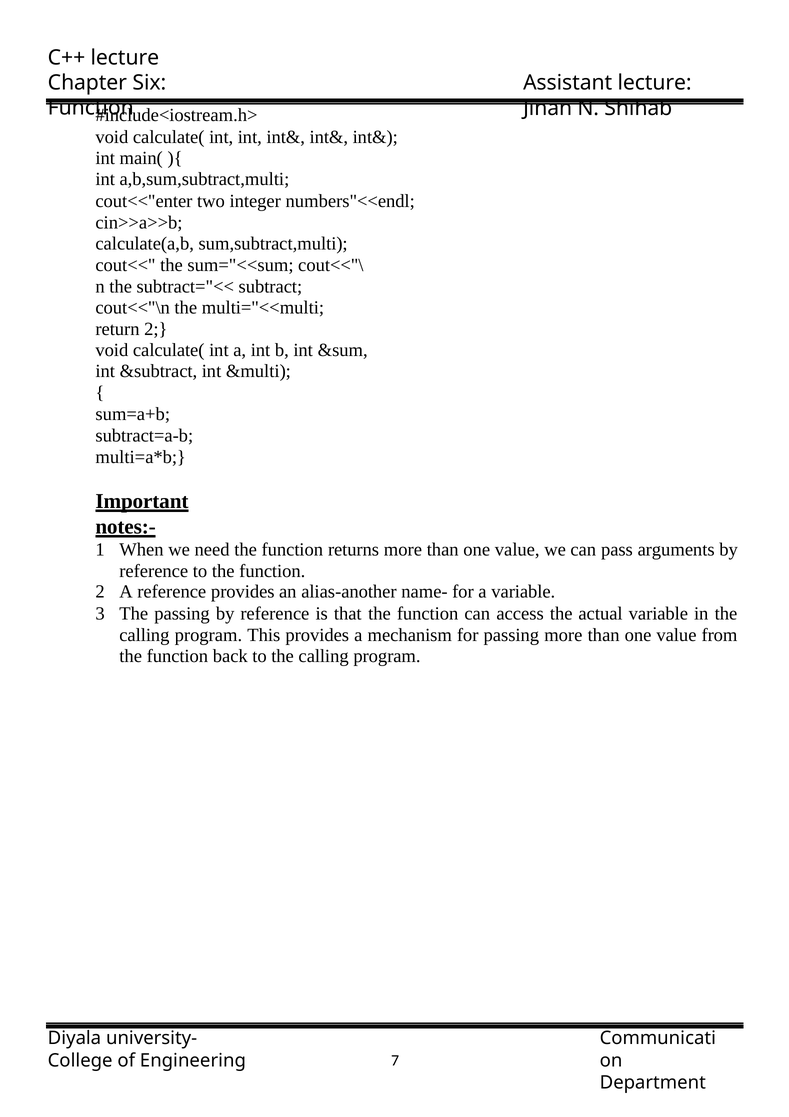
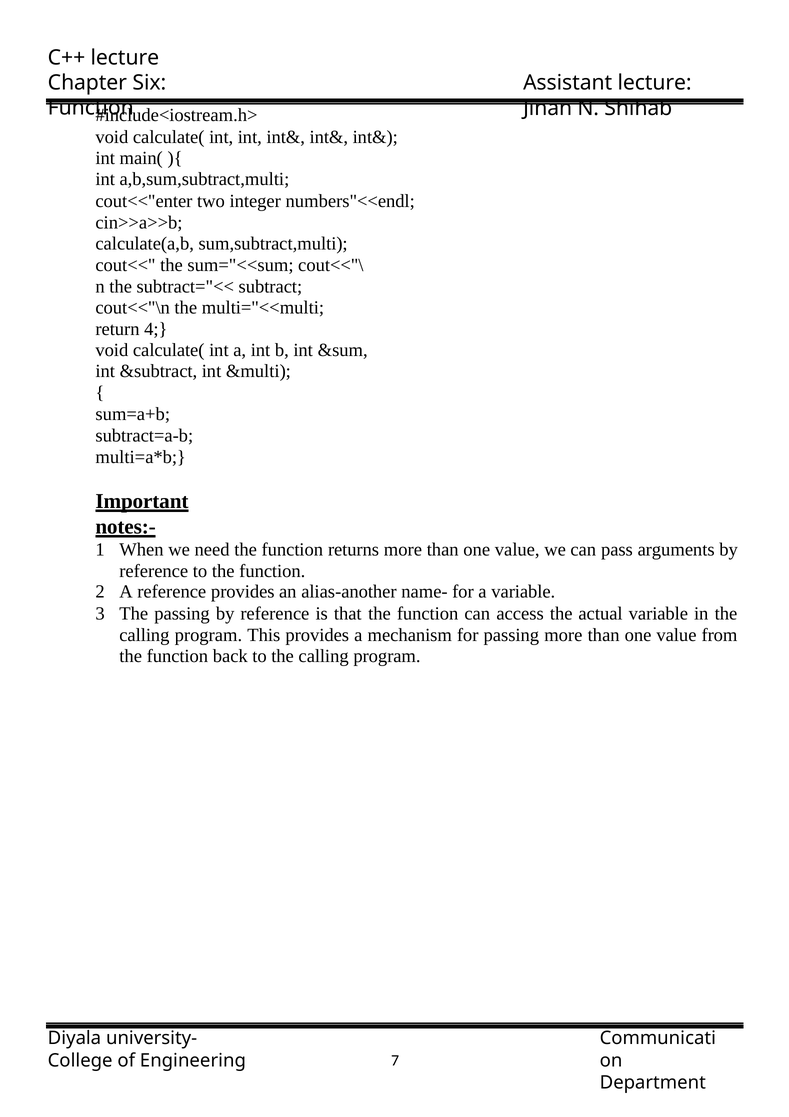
return 2: 2 -> 4
